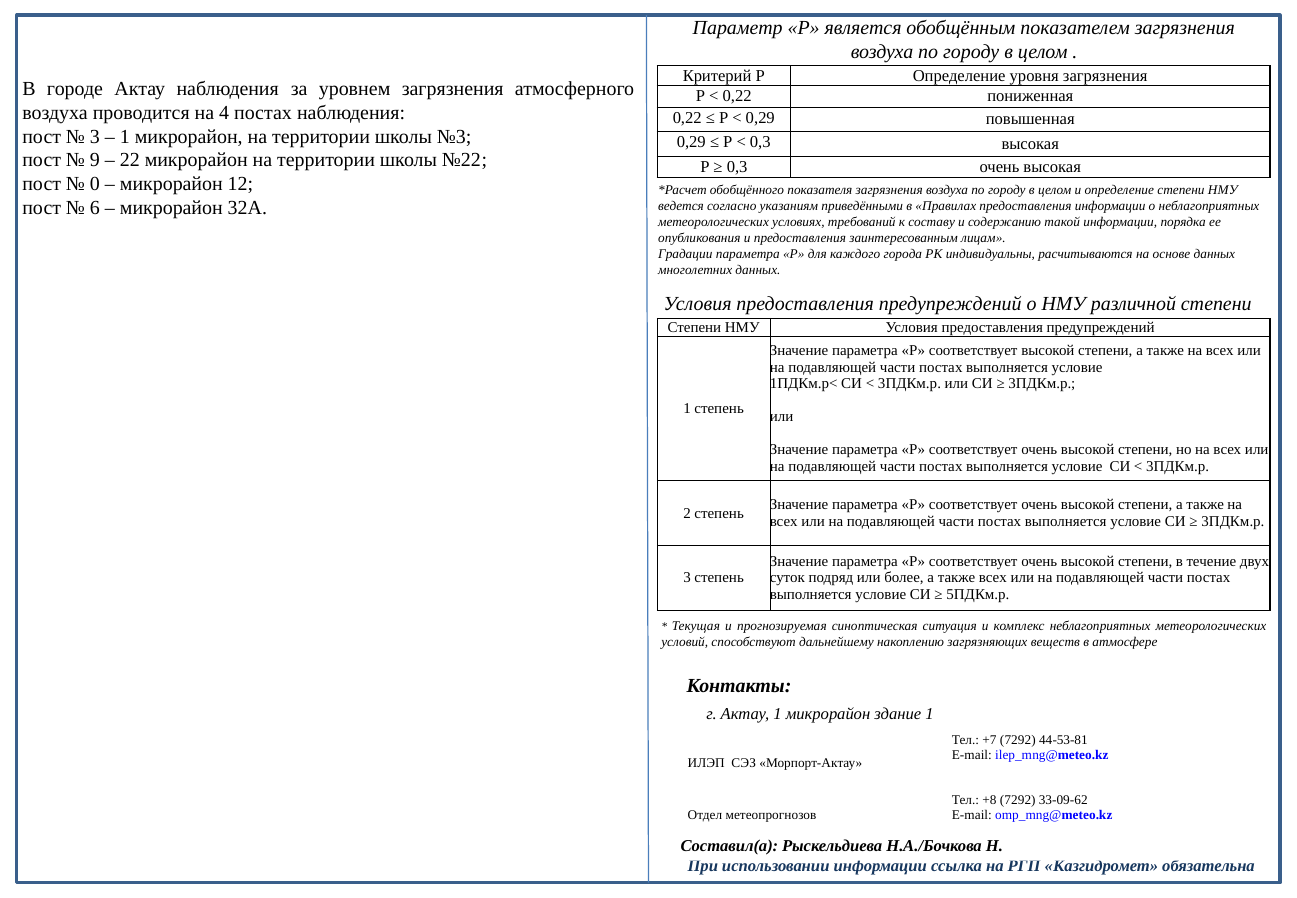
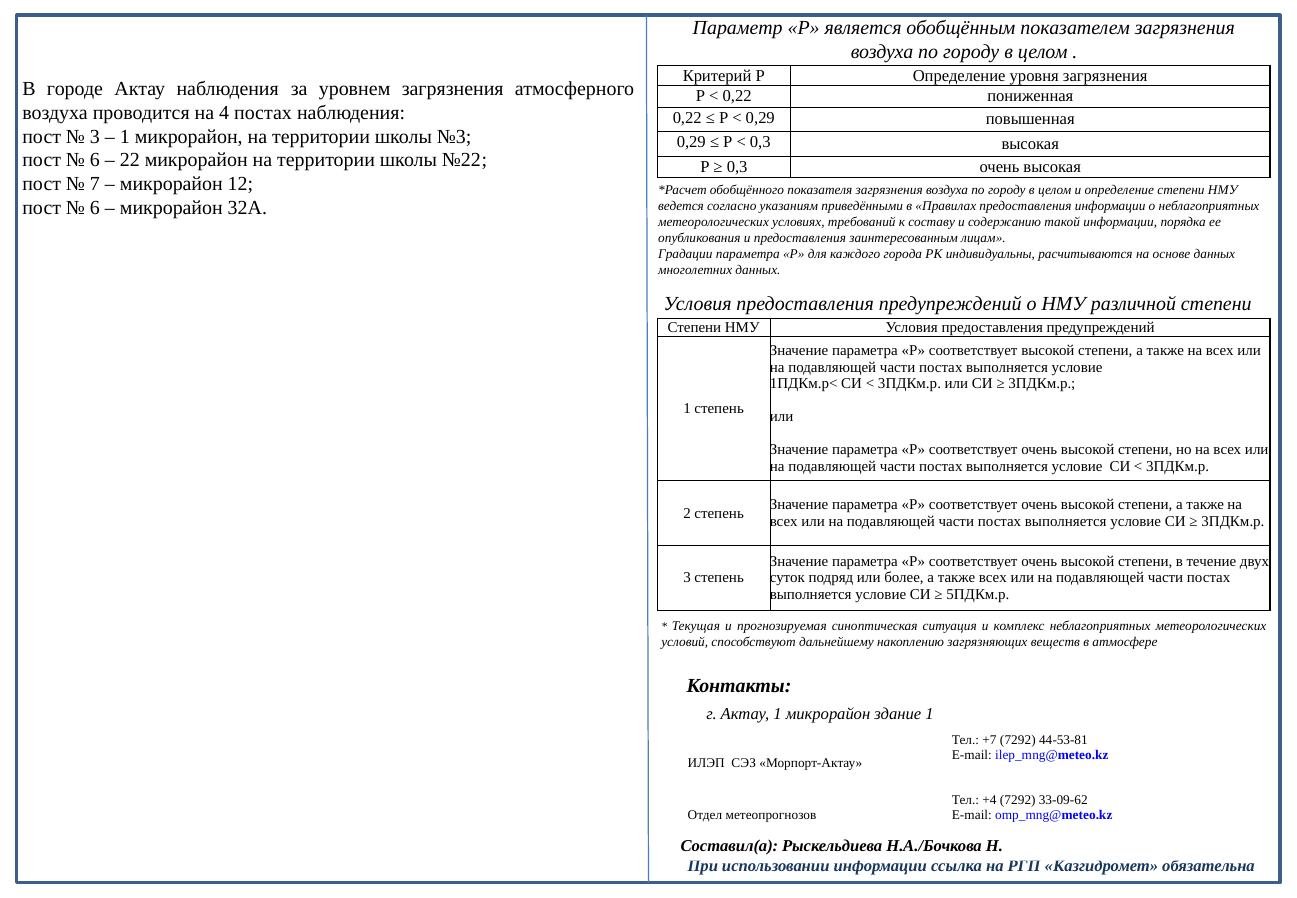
9 at (95, 160): 9 -> 6
0: 0 -> 7
+8: +8 -> +4
